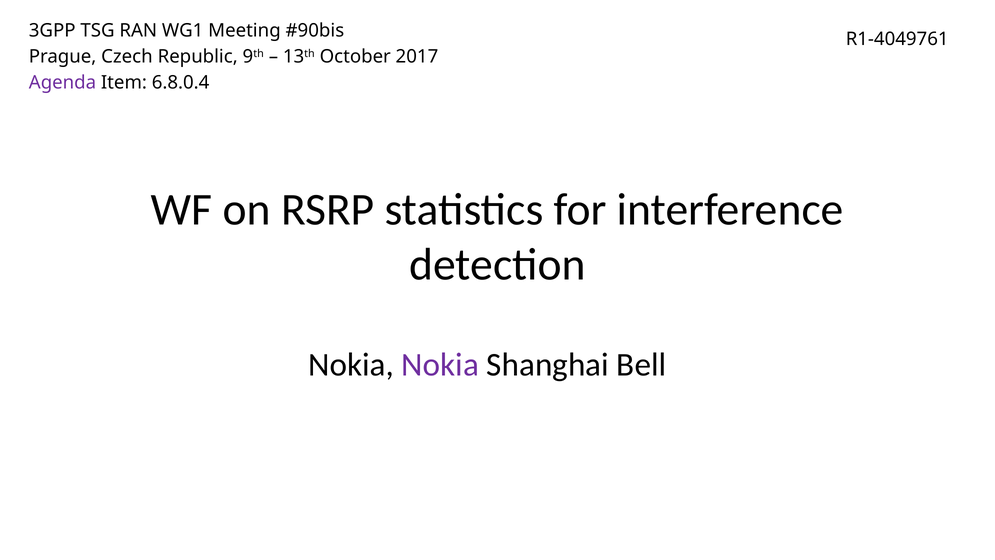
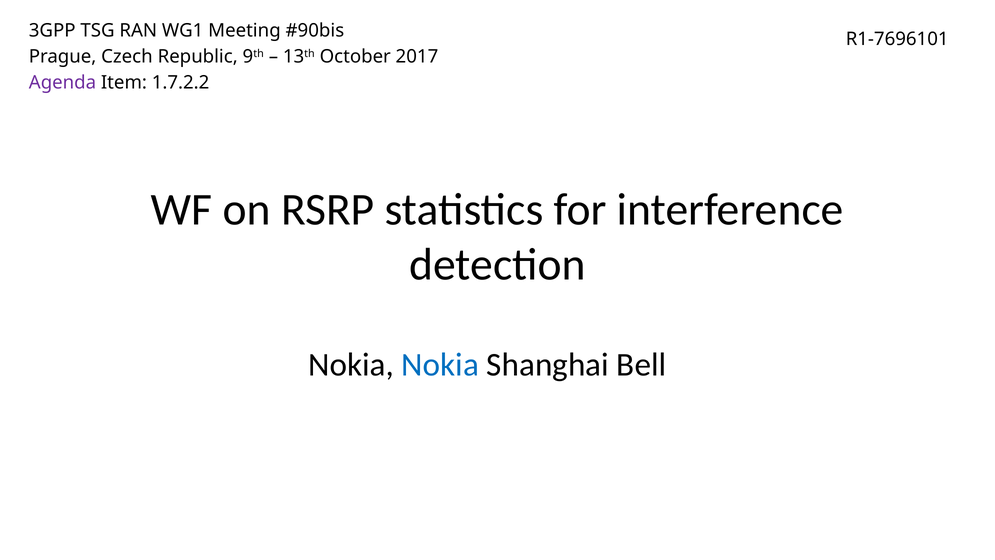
R1-4049761: R1-4049761 -> R1-7696101
6.8.0.4: 6.8.0.4 -> 1.7.2.2
Nokia at (440, 365) colour: purple -> blue
